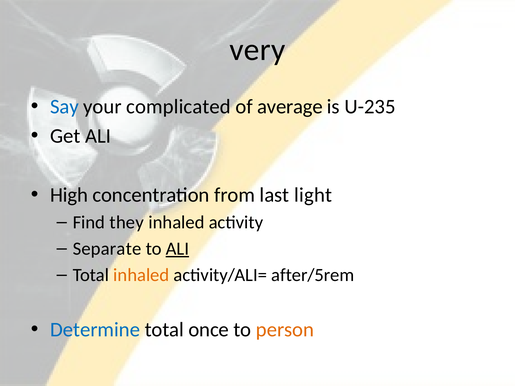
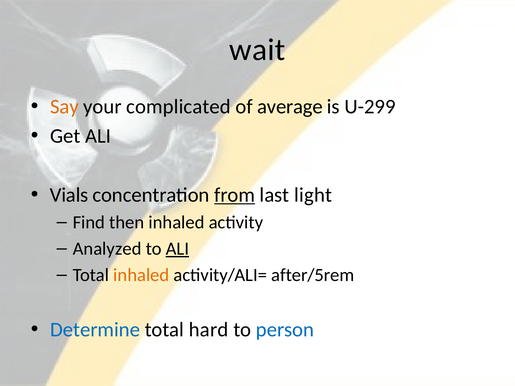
very: very -> wait
Say colour: blue -> orange
U-235: U-235 -> U-299
High: High -> Vials
from underline: none -> present
they: they -> then
Separate: Separate -> Analyzed
once: once -> hard
person colour: orange -> blue
